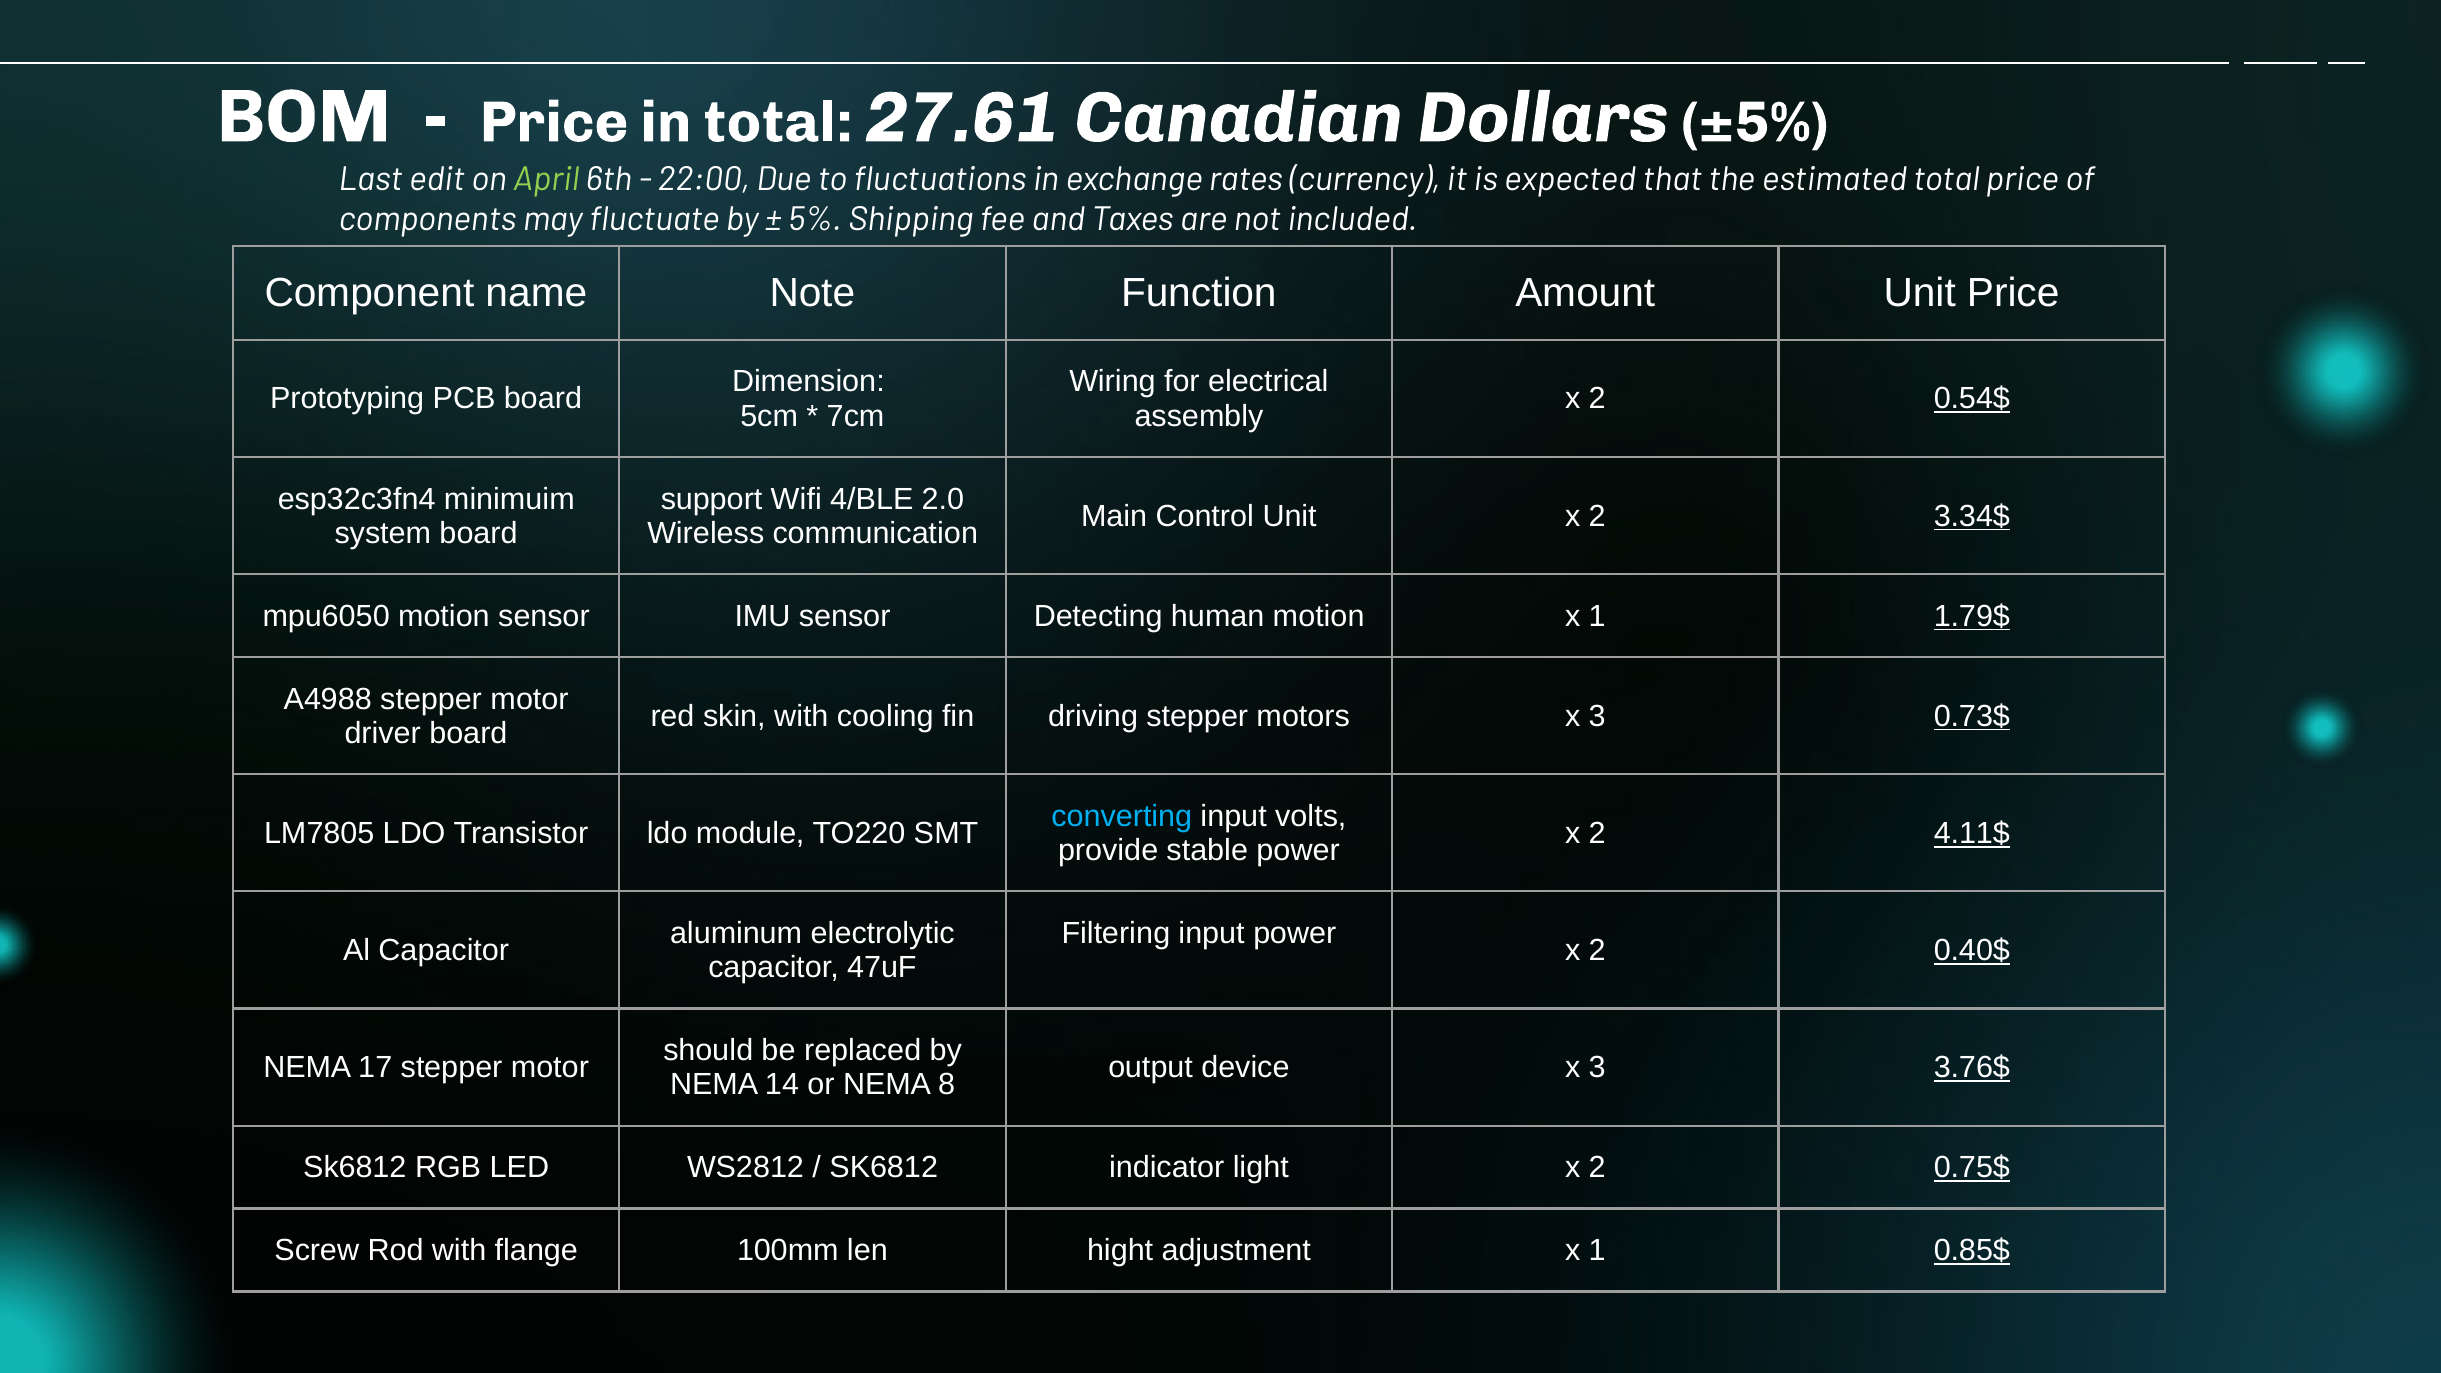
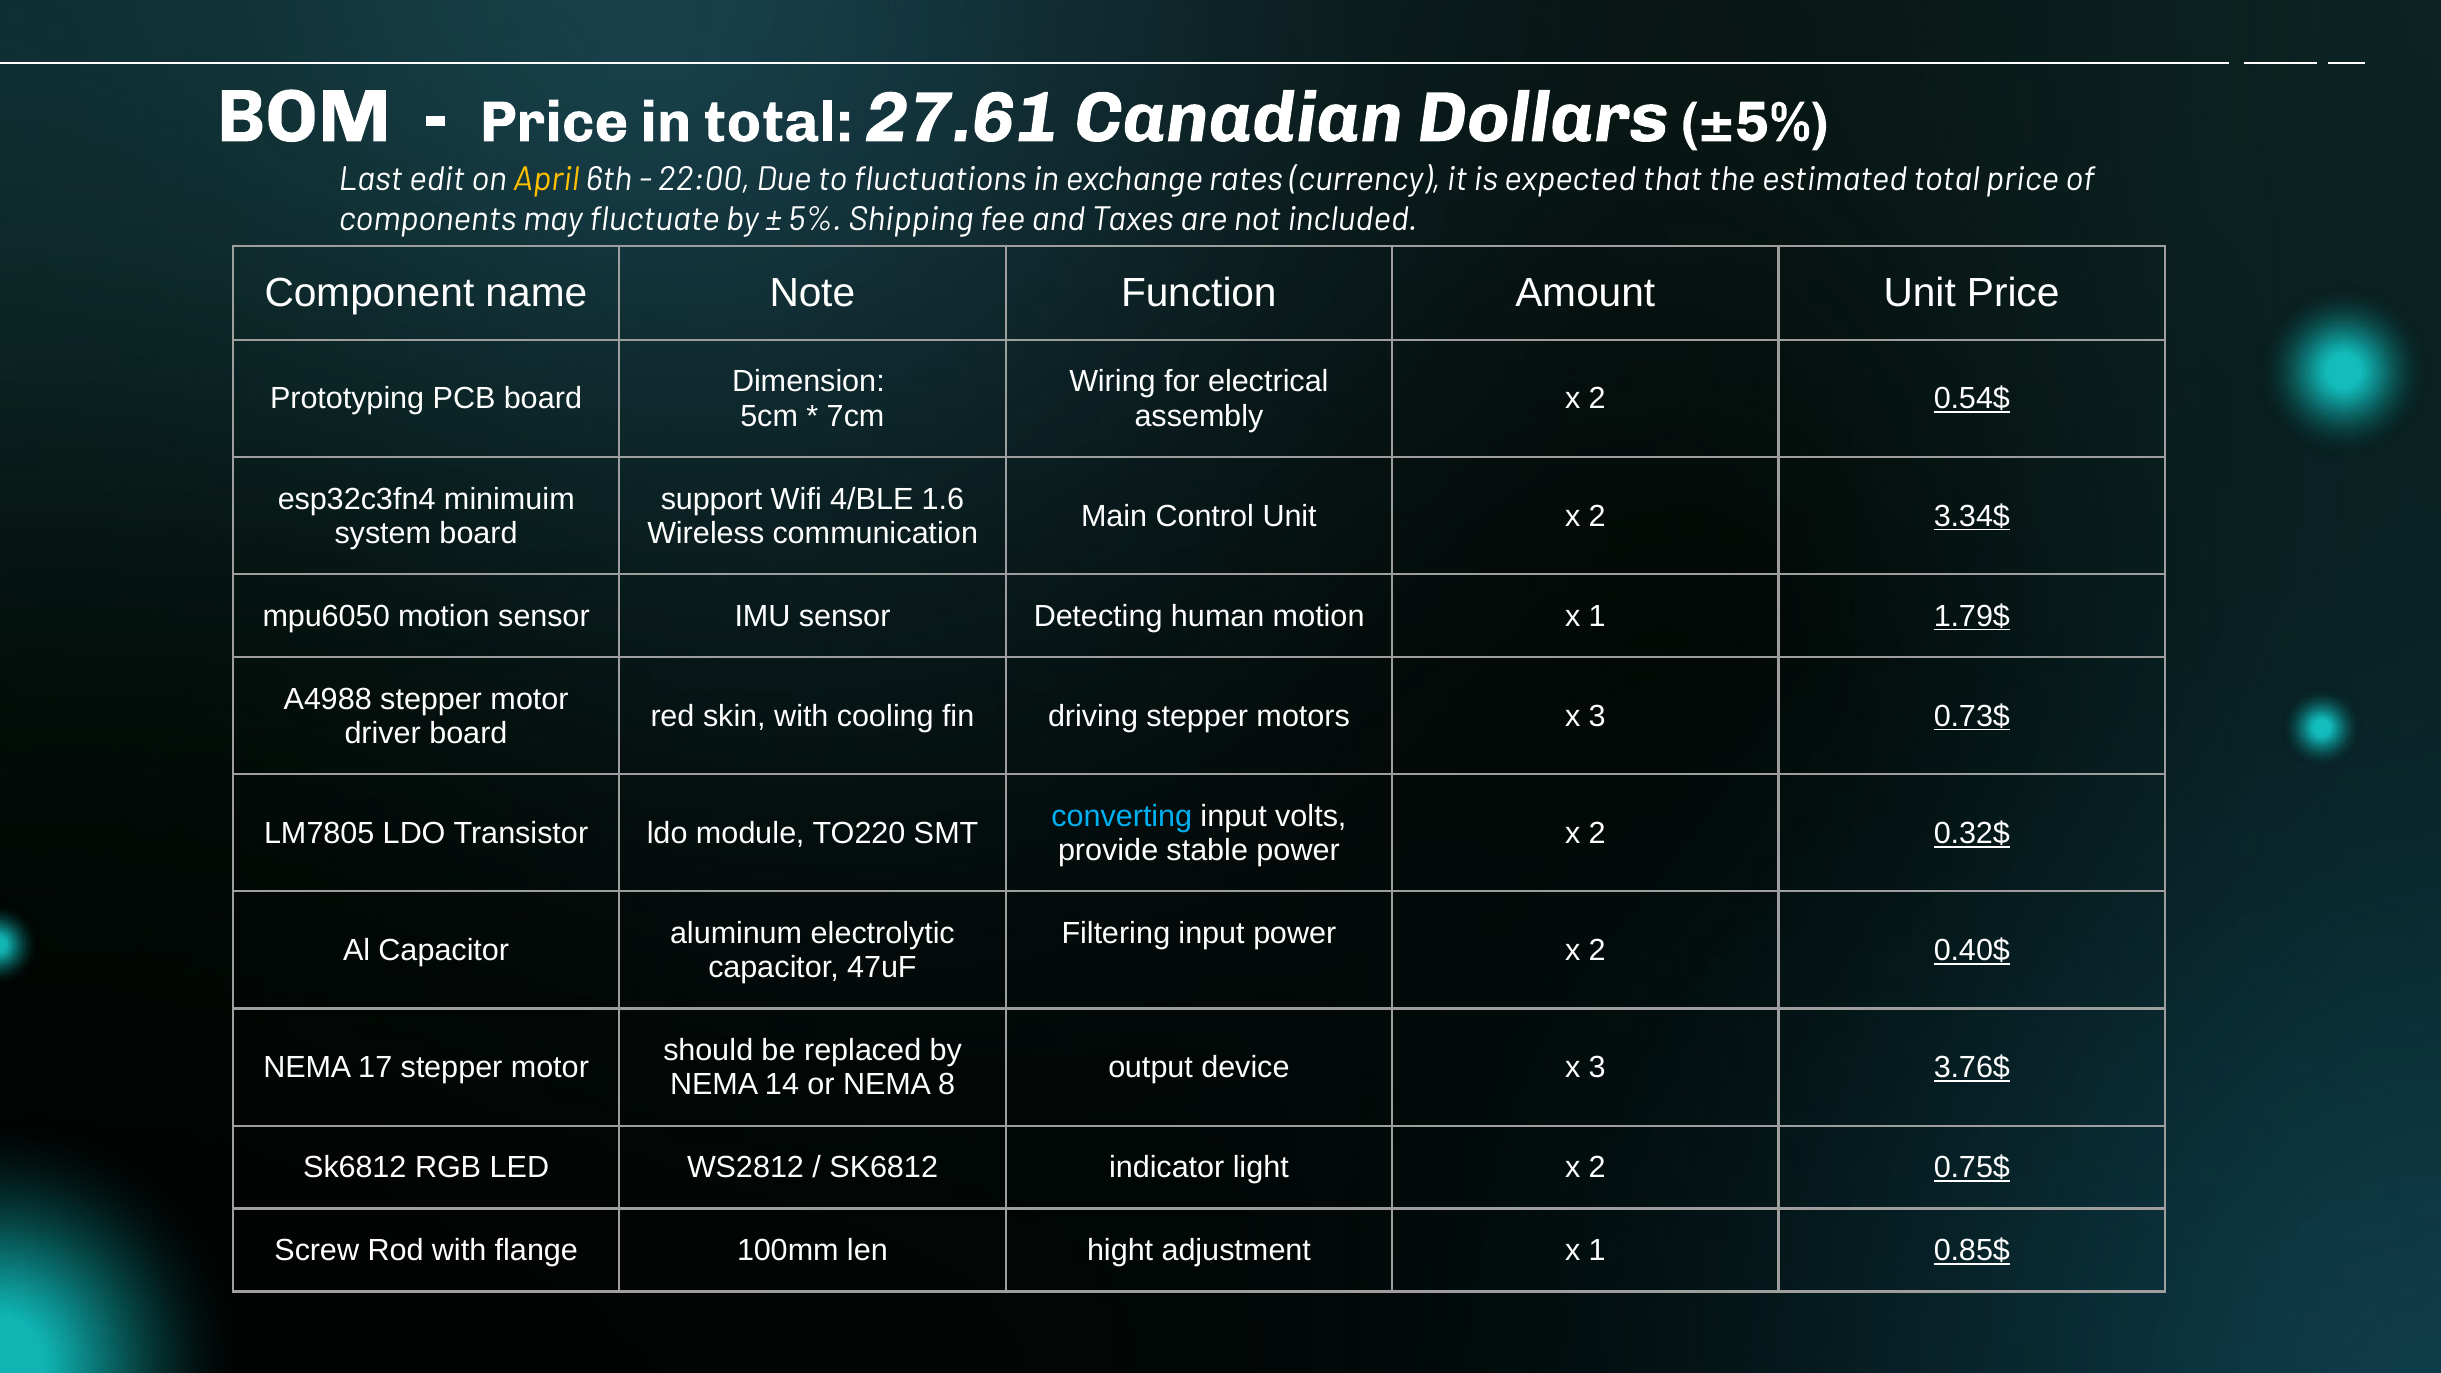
April colour: light green -> yellow
2.0: 2.0 -> 1.6
4.11$: 4.11$ -> 0.32$
